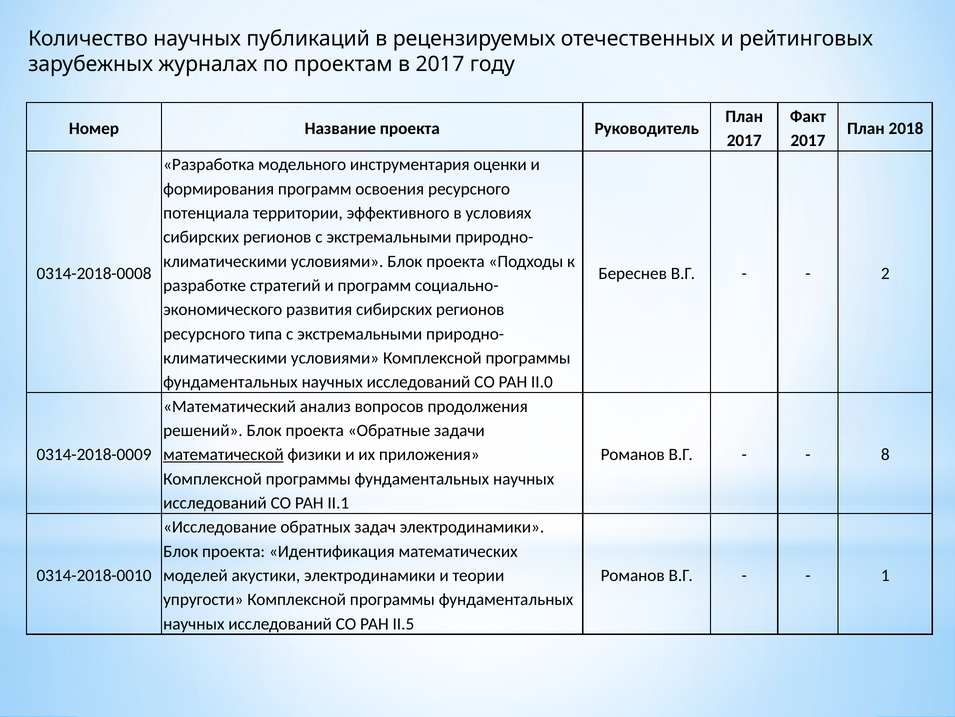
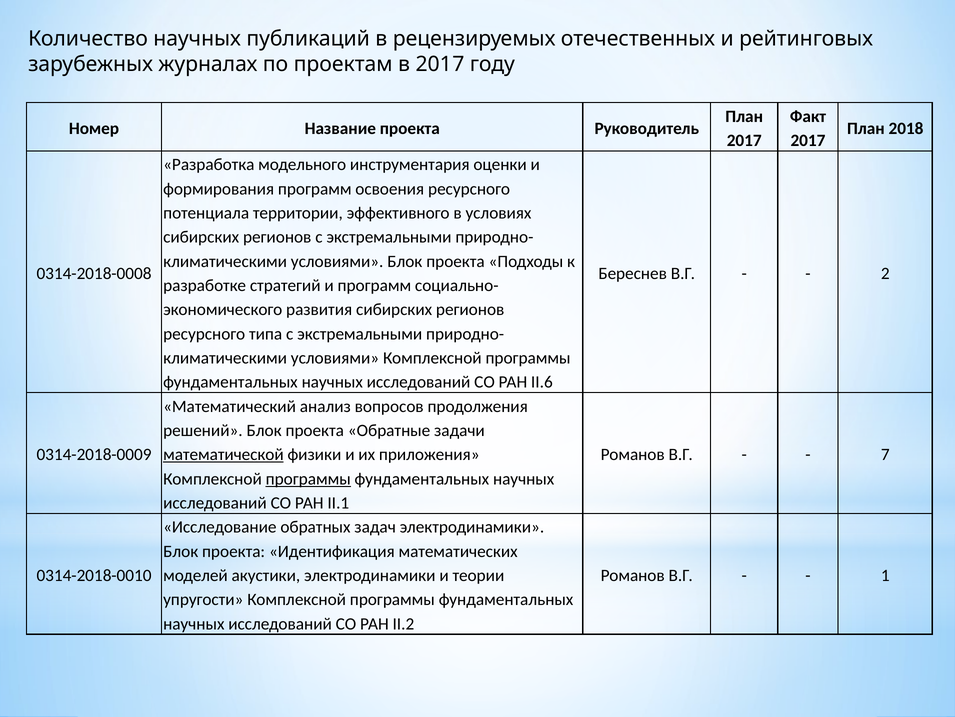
II.0: II.0 -> II.6
8: 8 -> 7
программы at (308, 478) underline: none -> present
II.5: II.5 -> II.2
